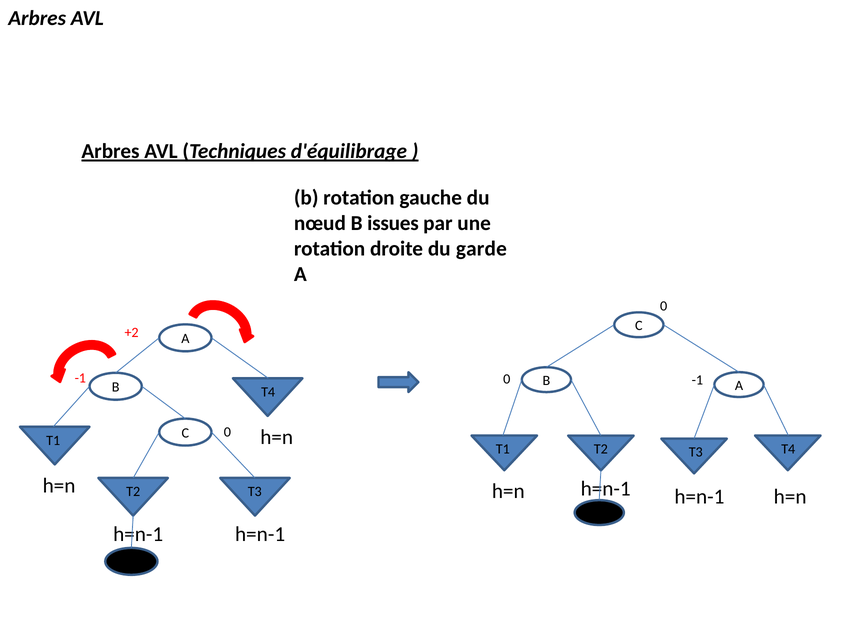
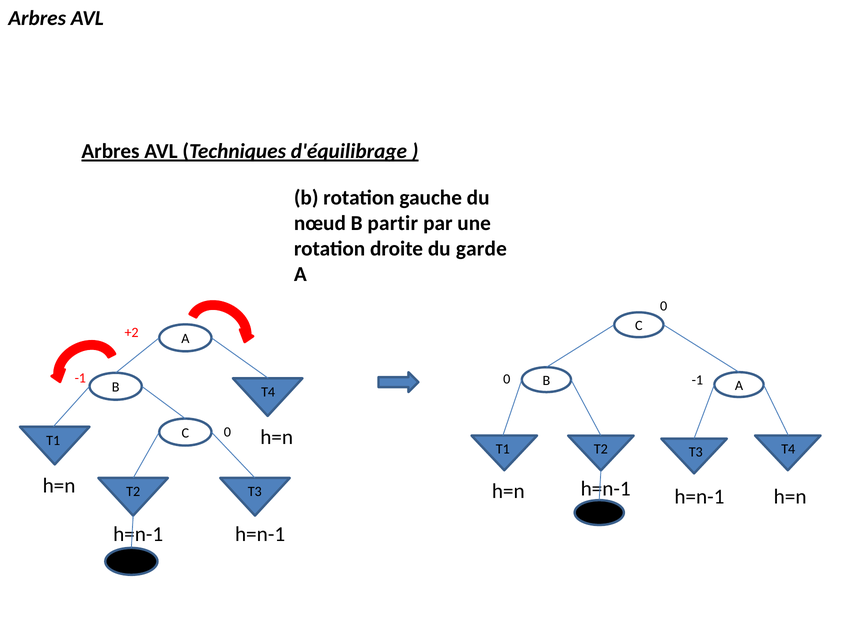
issues: issues -> partir
